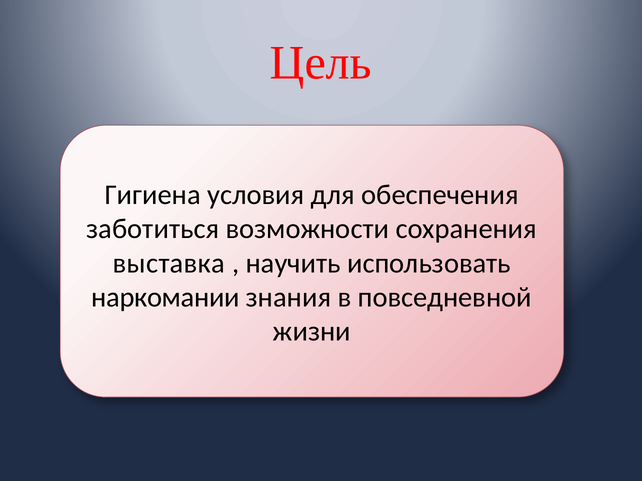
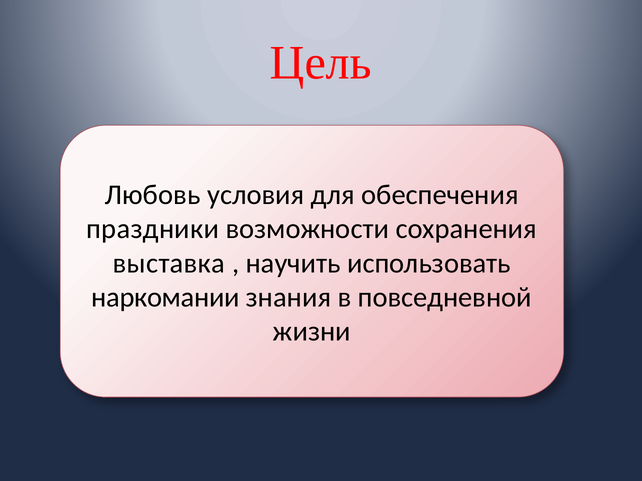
Гигиена: Гигиена -> Любовь
заботиться: заботиться -> праздники
